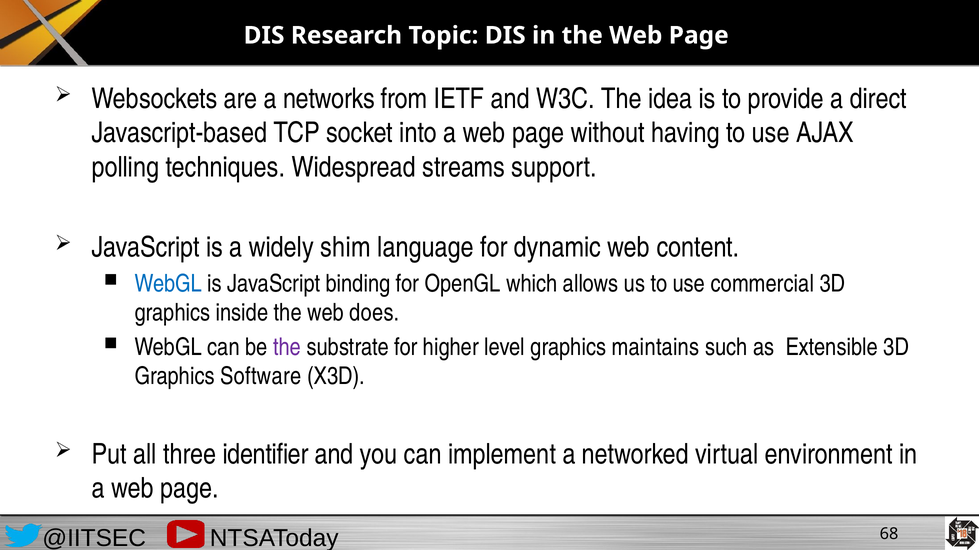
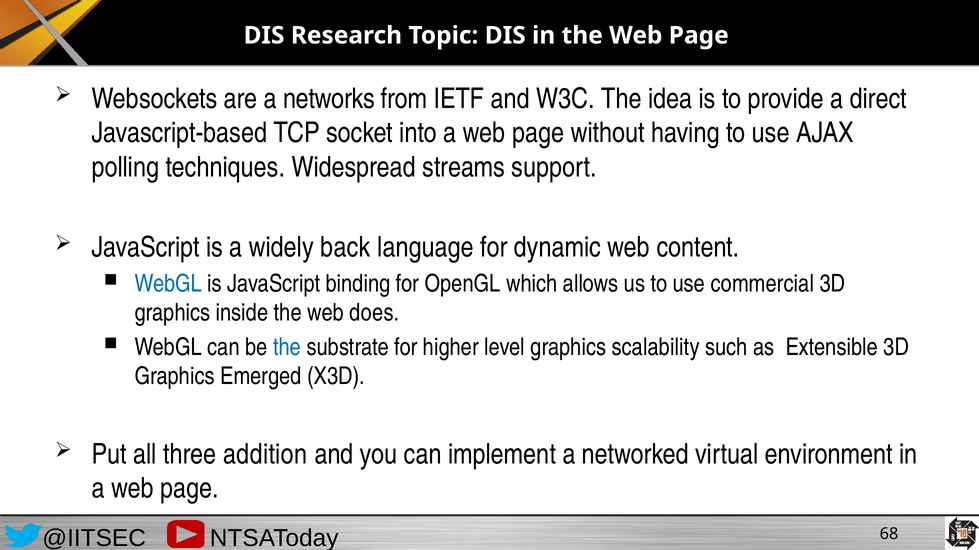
shim: shim -> back
the at (287, 347) colour: purple -> blue
maintains: maintains -> scalability
Software: Software -> Emerged
identifier: identifier -> addition
